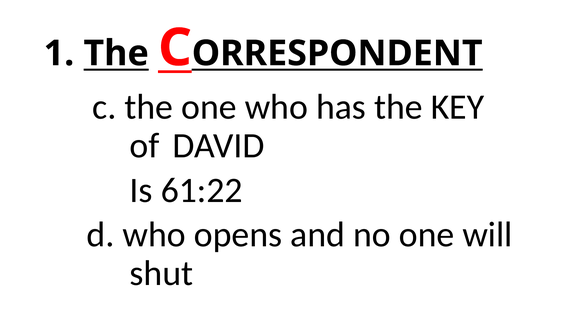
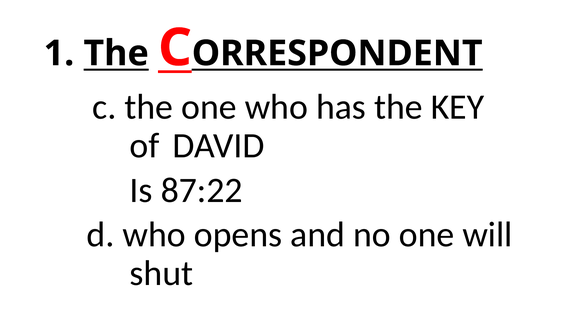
61:22: 61:22 -> 87:22
